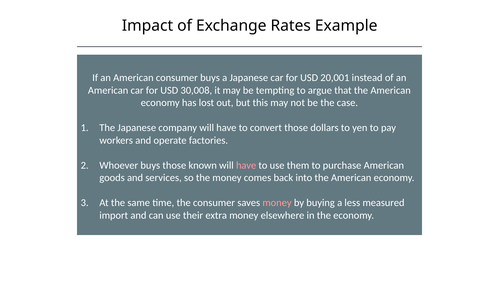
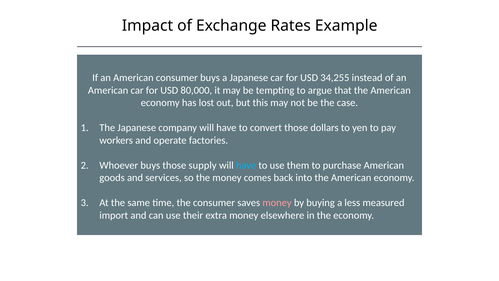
20,001: 20,001 -> 34,255
30,008: 30,008 -> 80,000
known: known -> supply
have at (246, 165) colour: pink -> light blue
